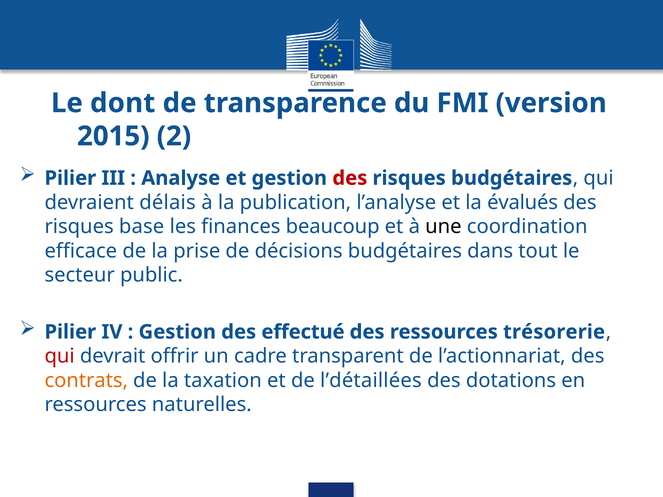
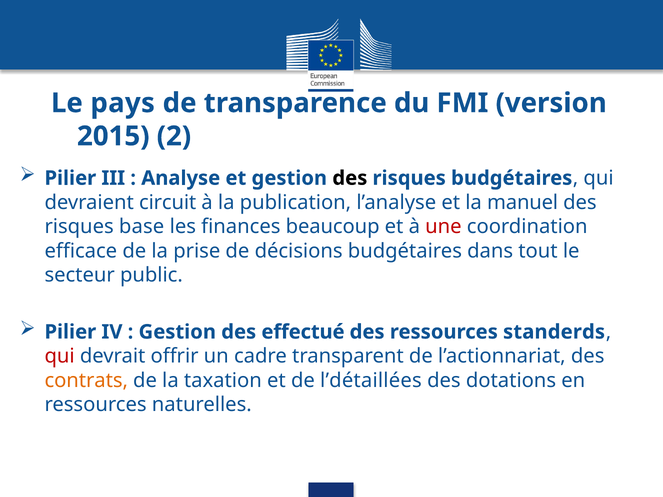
dont: dont -> pays
des at (350, 178) colour: red -> black
délais: délais -> circuit
évalués: évalués -> manuel
une colour: black -> red
trésorerie: trésorerie -> standerds
